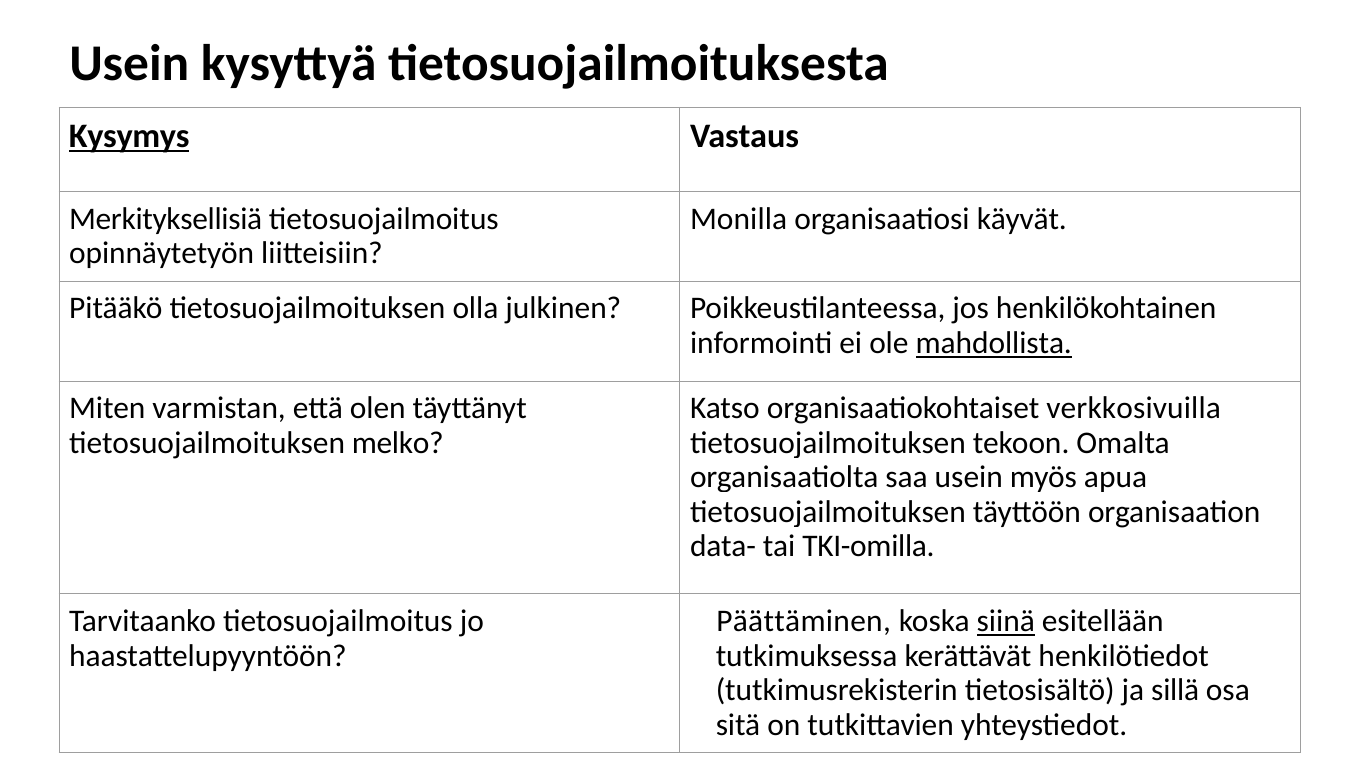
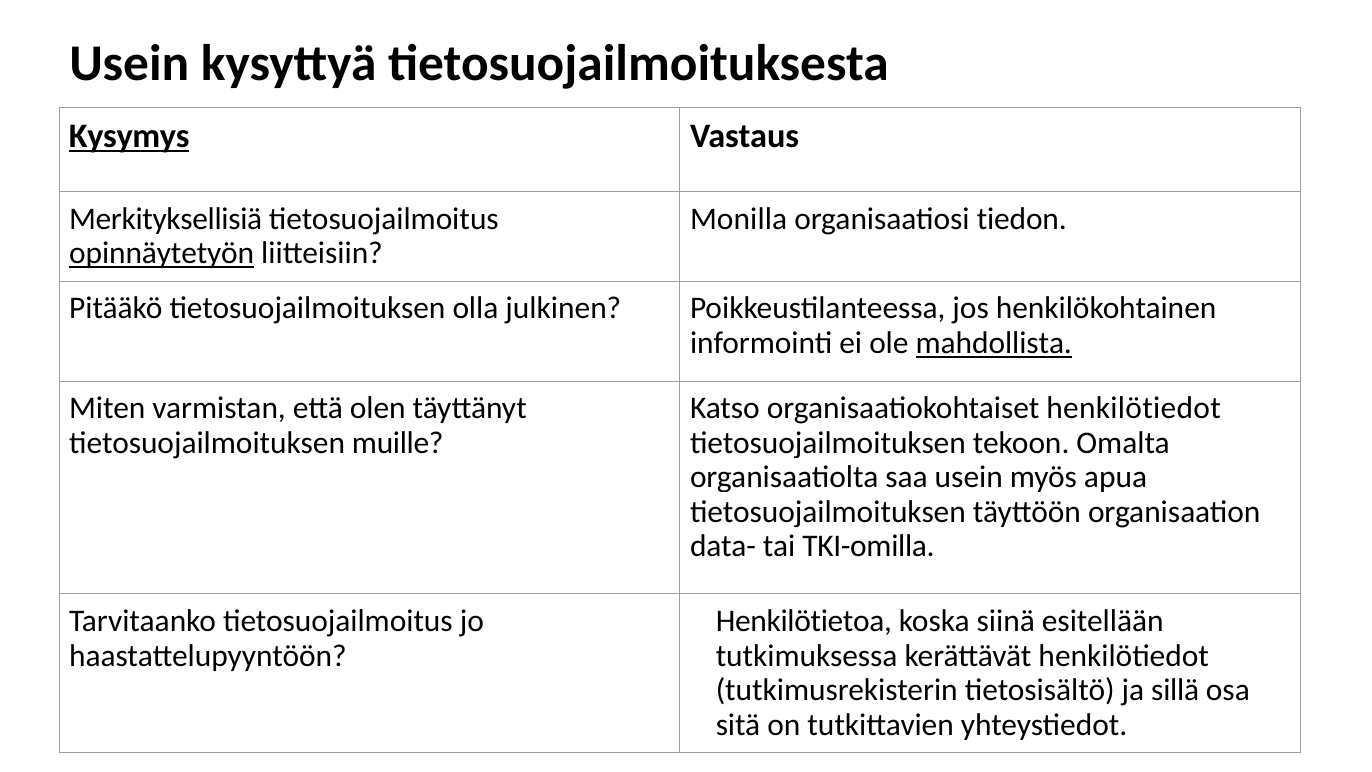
käyvät: käyvät -> tiedon
opinnäytetyön underline: none -> present
verkkosivuilla at (1134, 408): verkkosivuilla -> henkilötiedot
melko: melko -> muille
Päättäminen: Päättäminen -> Henkilötietoa
siinä underline: present -> none
